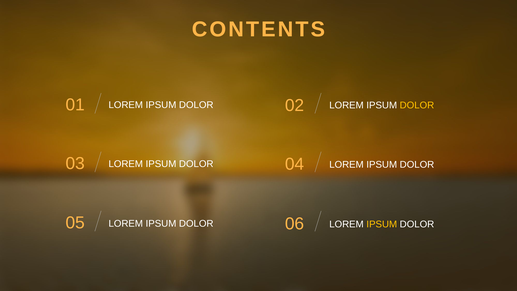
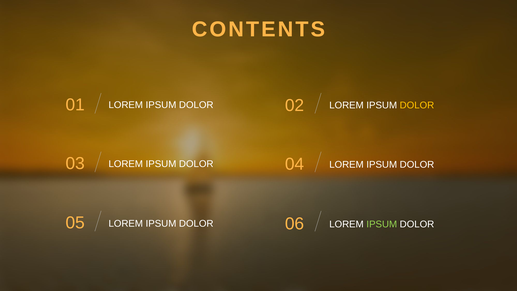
IPSUM at (382, 224) colour: yellow -> light green
